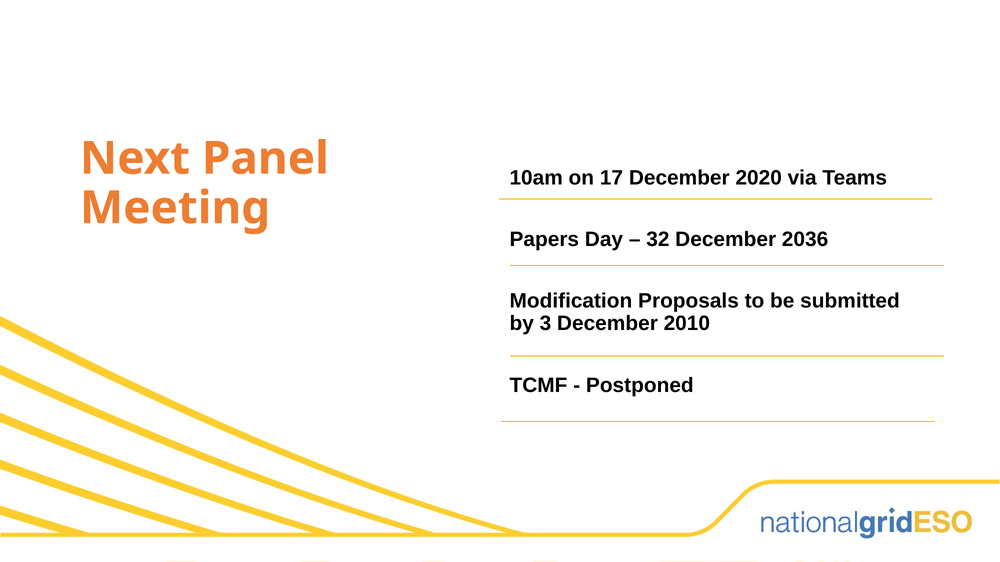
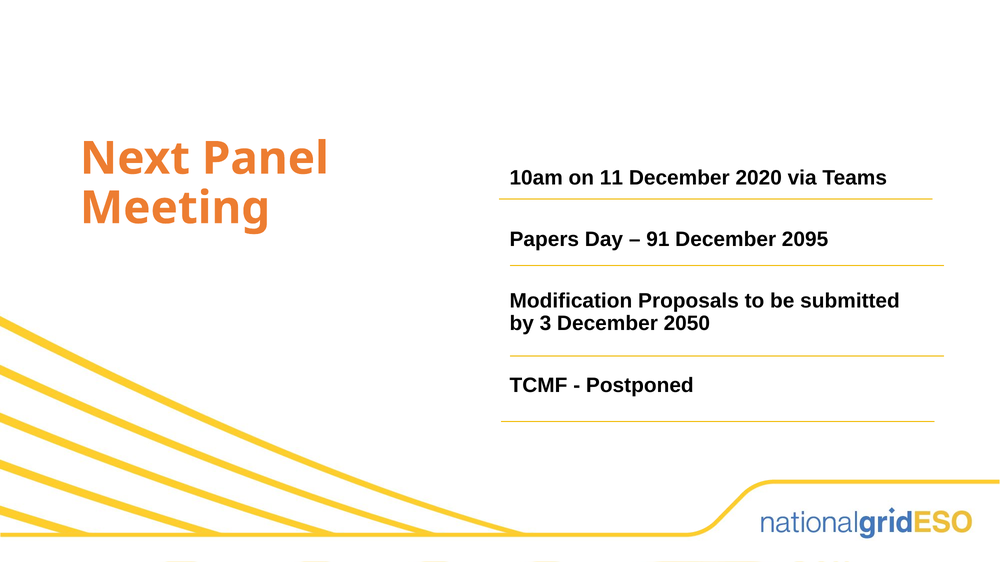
17: 17 -> 11
32: 32 -> 91
2036: 2036 -> 2095
2010: 2010 -> 2050
